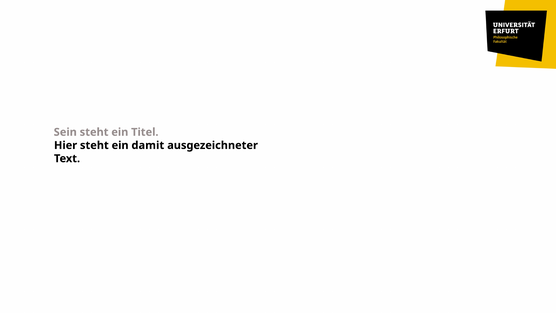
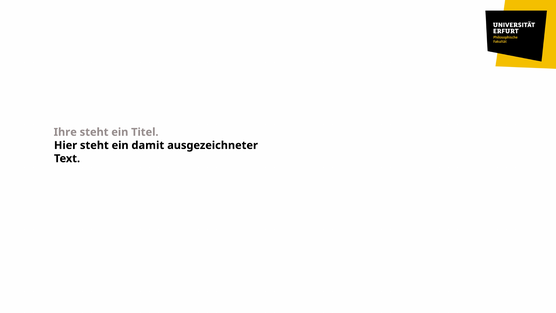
Sein: Sein -> Ihre
